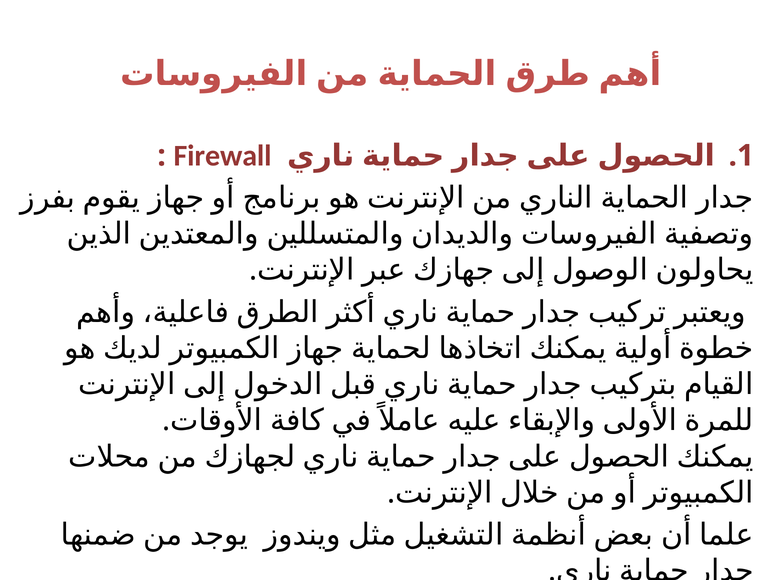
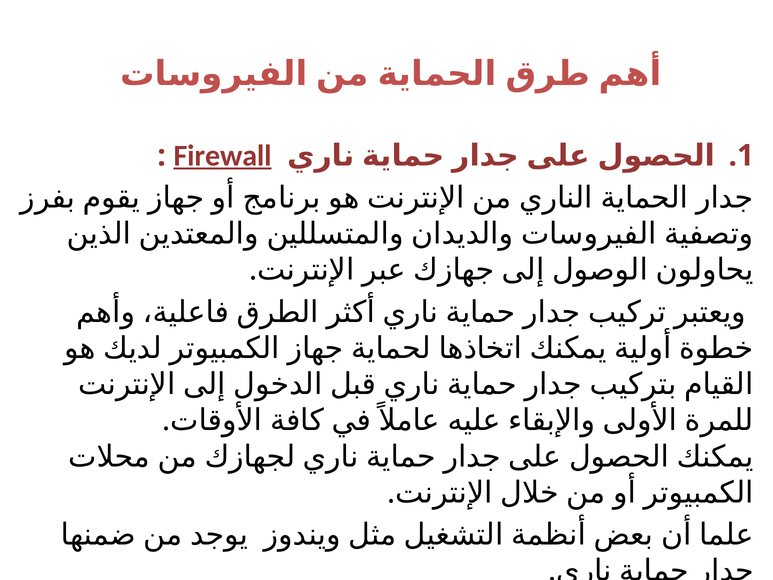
Firewall underline: none -> present
